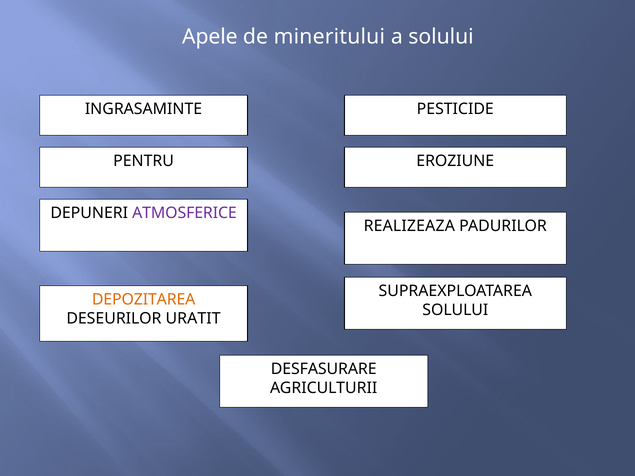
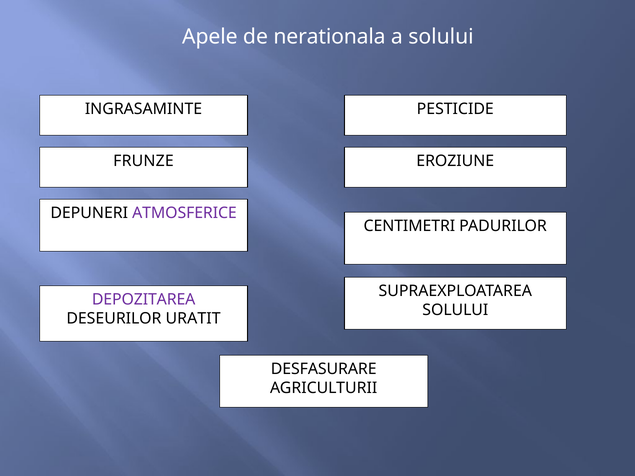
mineritului: mineritului -> nerationala
PENTRU: PENTRU -> FRUNZE
REALIZEAZA: REALIZEAZA -> CENTIMETRI
DEPOZITAREA colour: orange -> purple
